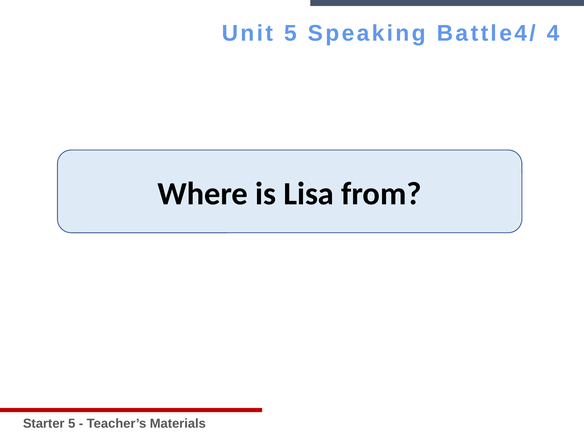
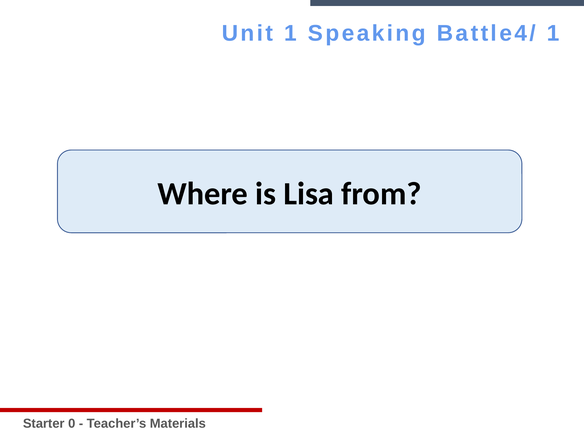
Unit 5: 5 -> 1
Battle4/ 4: 4 -> 1
Starter 5: 5 -> 0
